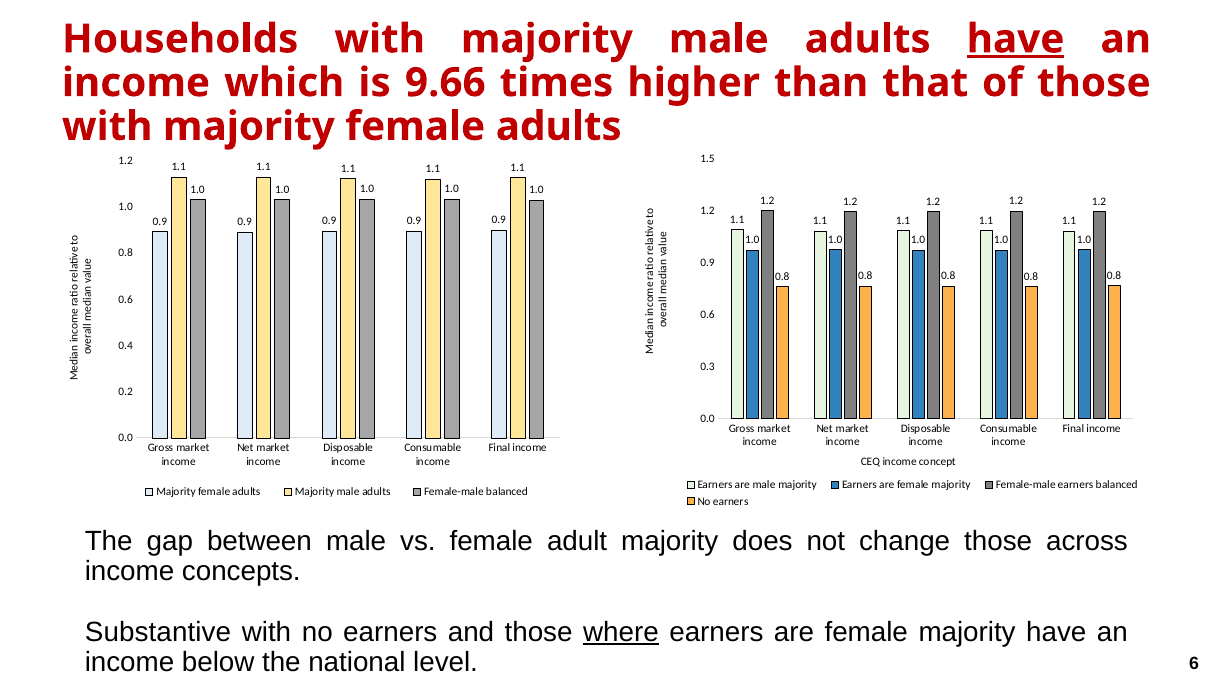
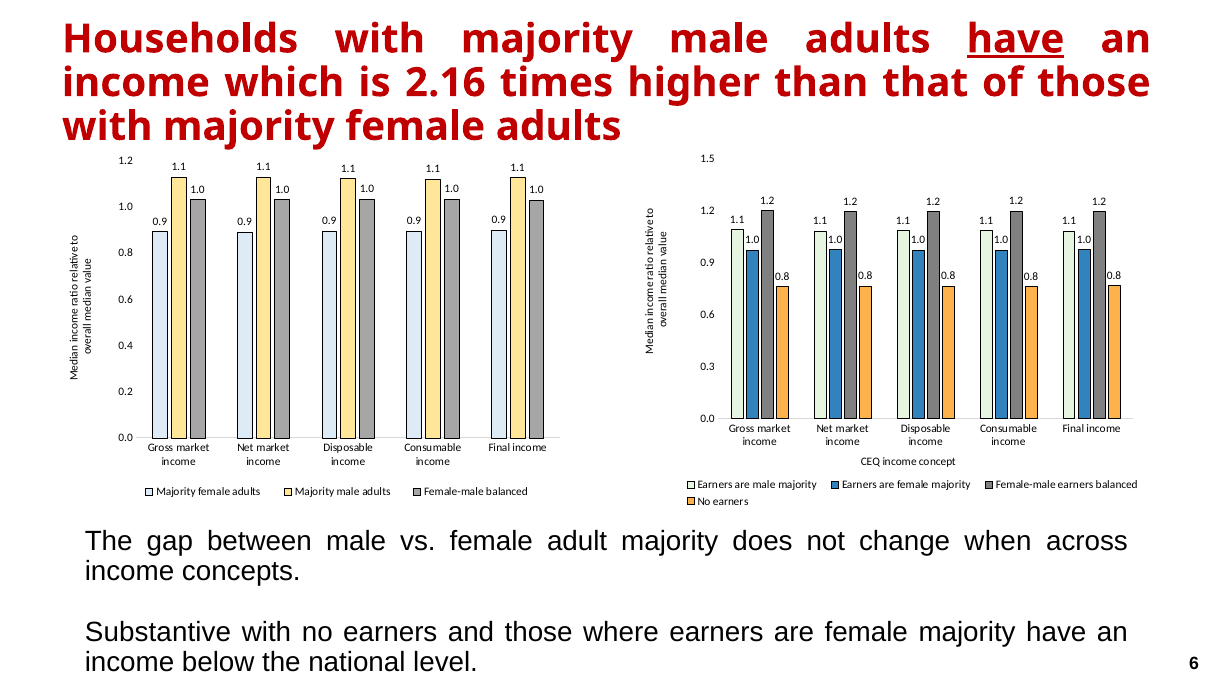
9.66: 9.66 -> 2.16
change those: those -> when
where underline: present -> none
